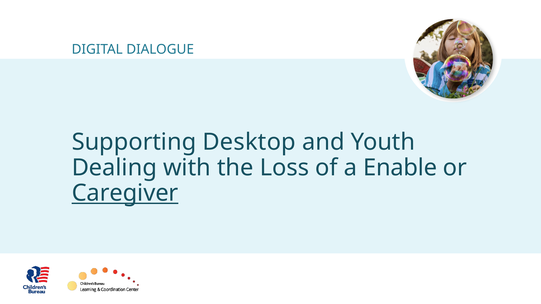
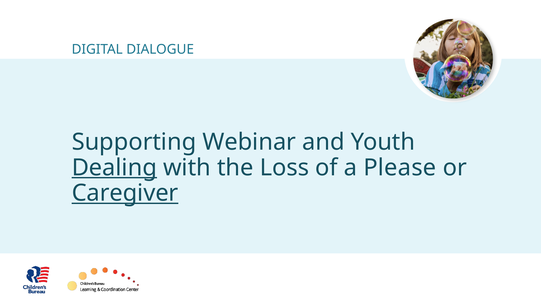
Desktop: Desktop -> Webinar
Dealing underline: none -> present
Enable: Enable -> Please
